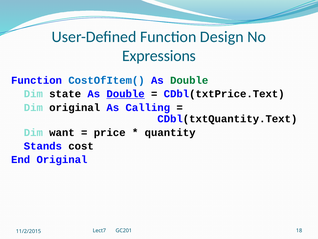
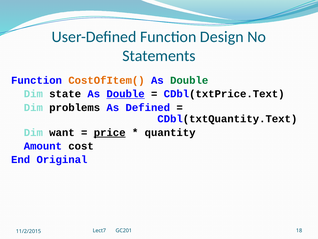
Expressions: Expressions -> Statements
CostOfItem( colour: blue -> orange
Dim original: original -> problems
Calling: Calling -> Defined
price underline: none -> present
Stands: Stands -> Amount
